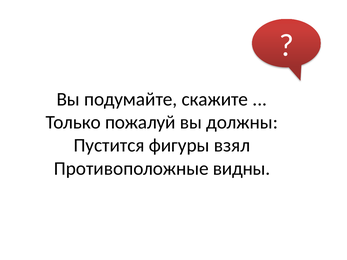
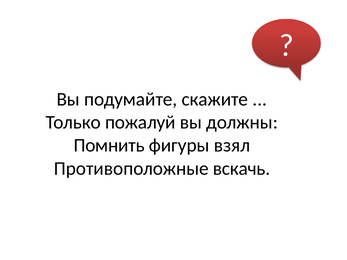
Пустится: Пустится -> Помнить
видны: видны -> вскачь
